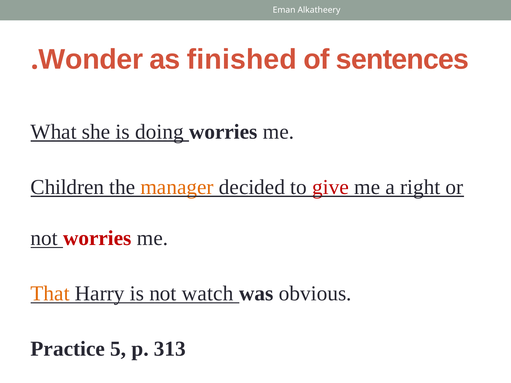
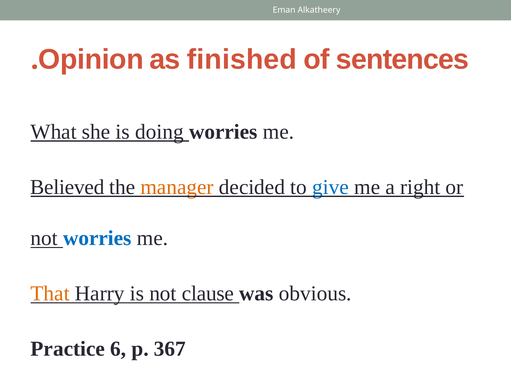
Wonder: Wonder -> Opinion
Children: Children -> Believed
give colour: red -> blue
worries at (97, 238) colour: red -> blue
watch: watch -> clause
5: 5 -> 6
313: 313 -> 367
